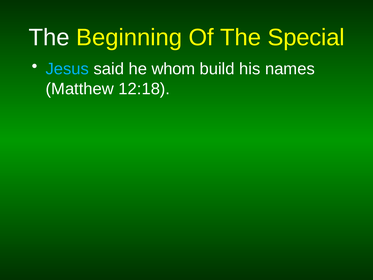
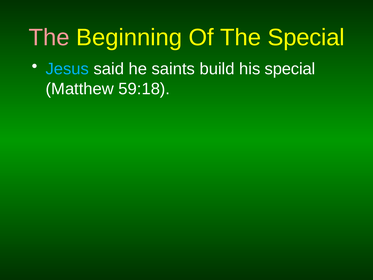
The at (49, 37) colour: white -> pink
whom: whom -> saints
his names: names -> special
12:18: 12:18 -> 59:18
